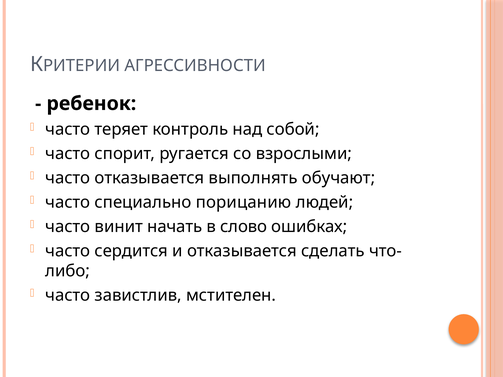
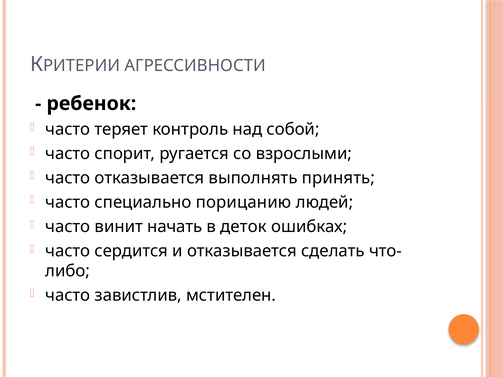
обучают: обучают -> принять
слово: слово -> деток
